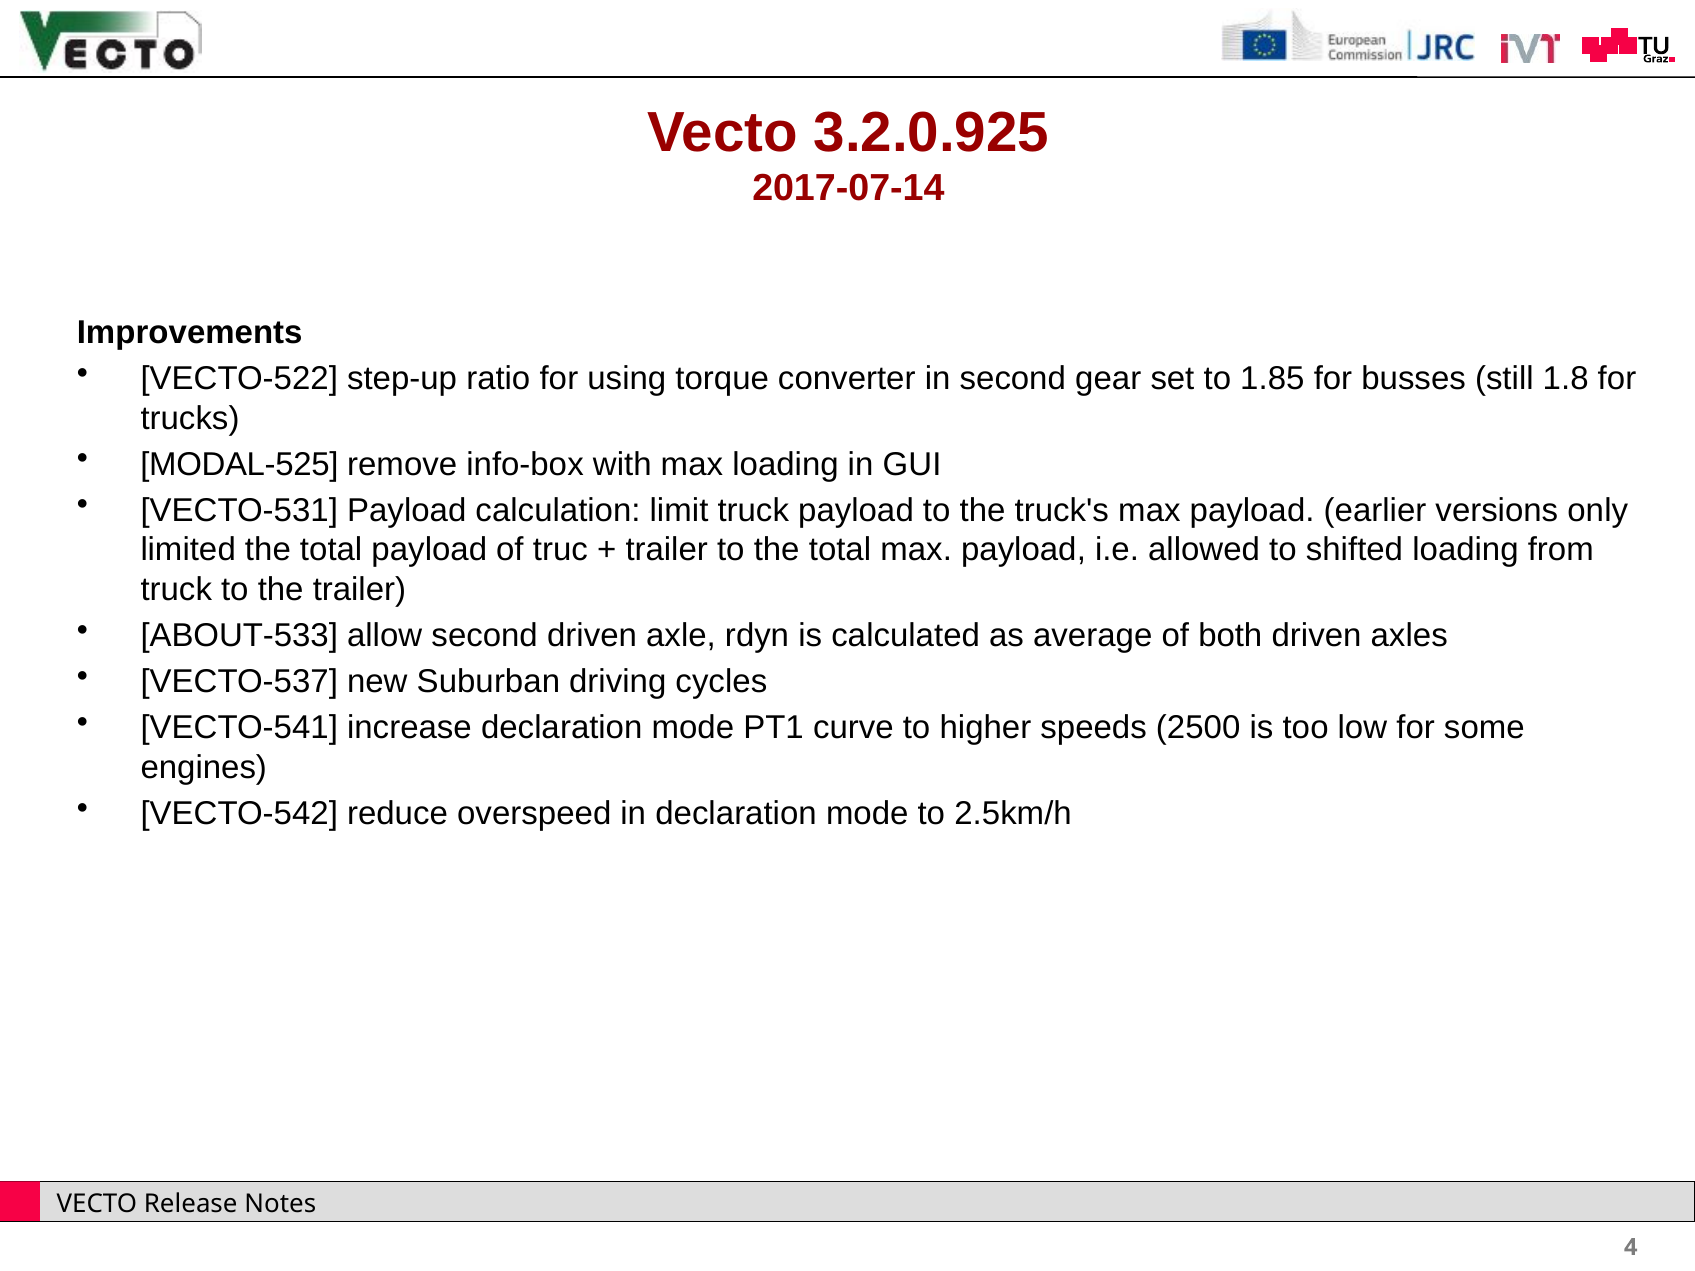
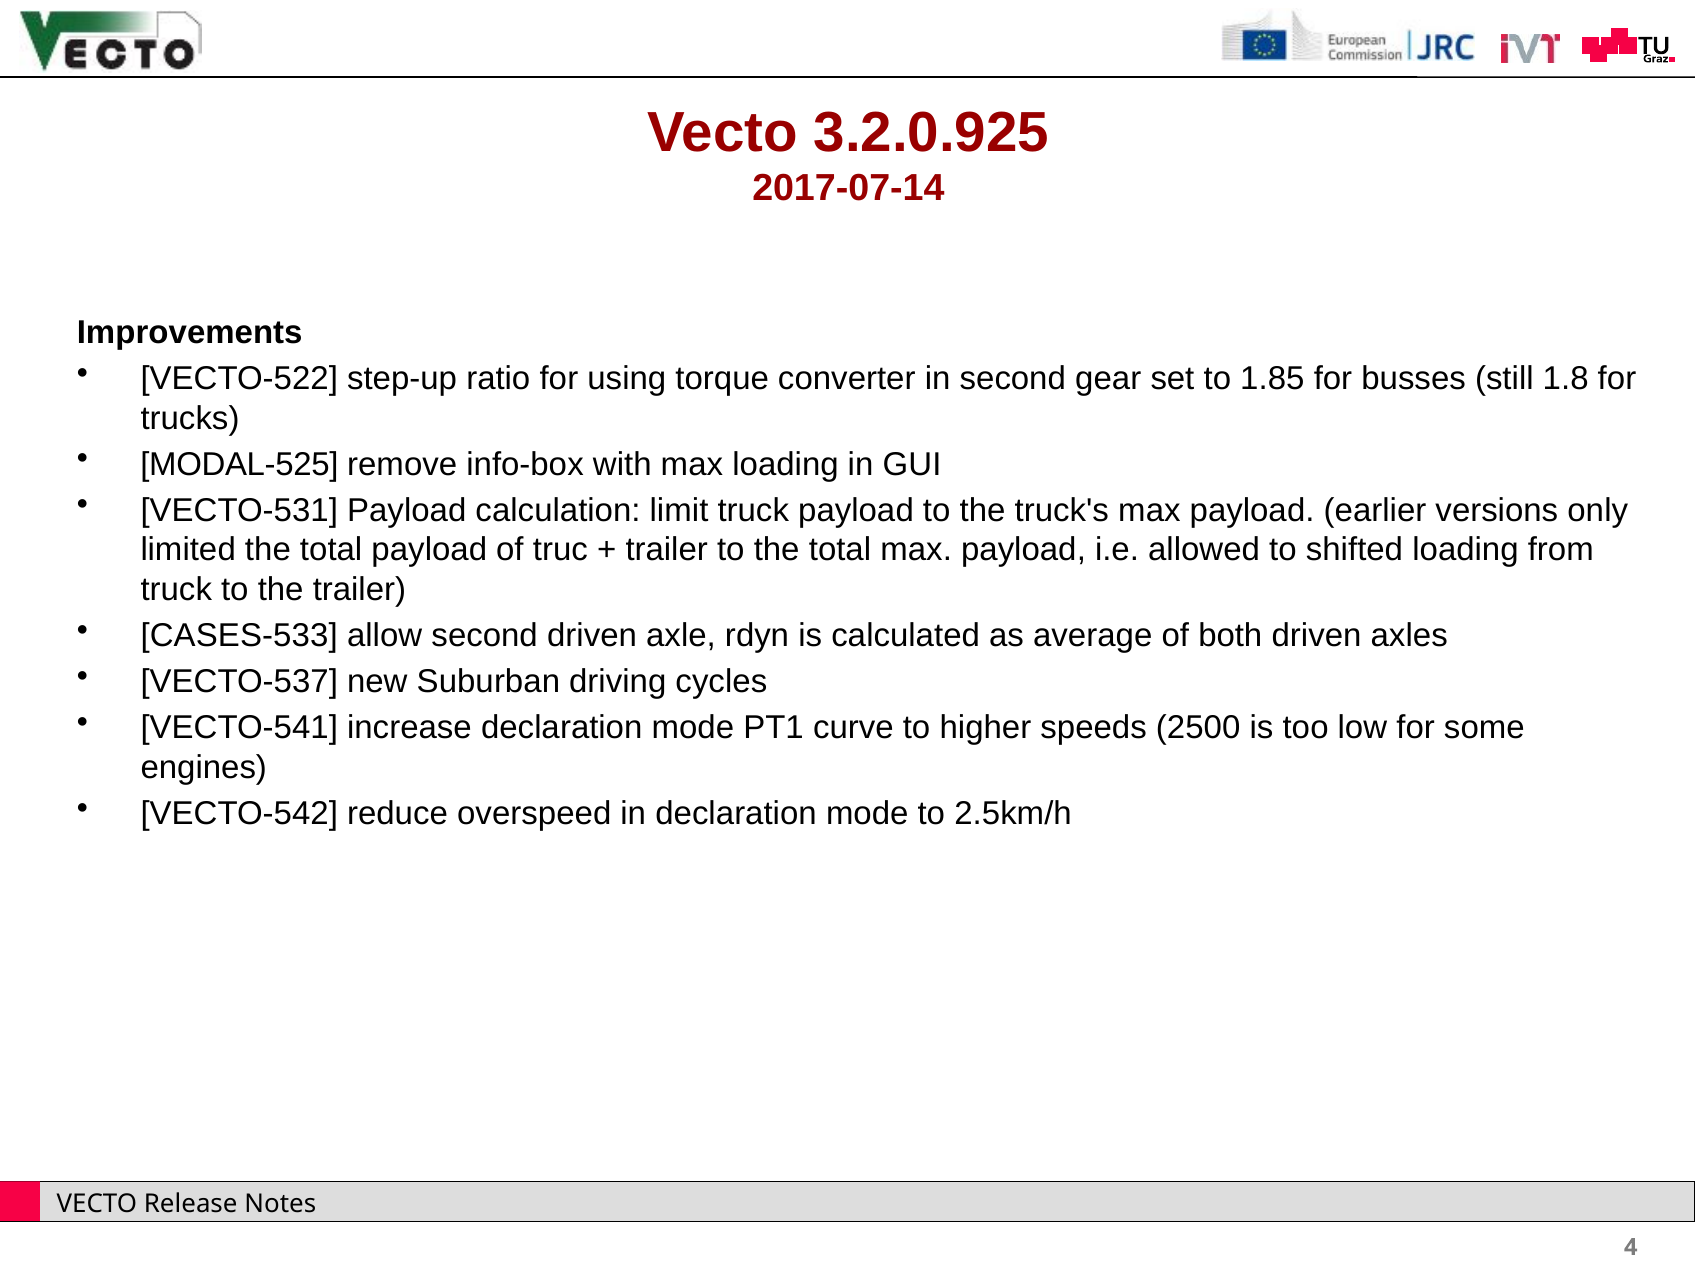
ABOUT-533: ABOUT-533 -> CASES-533
